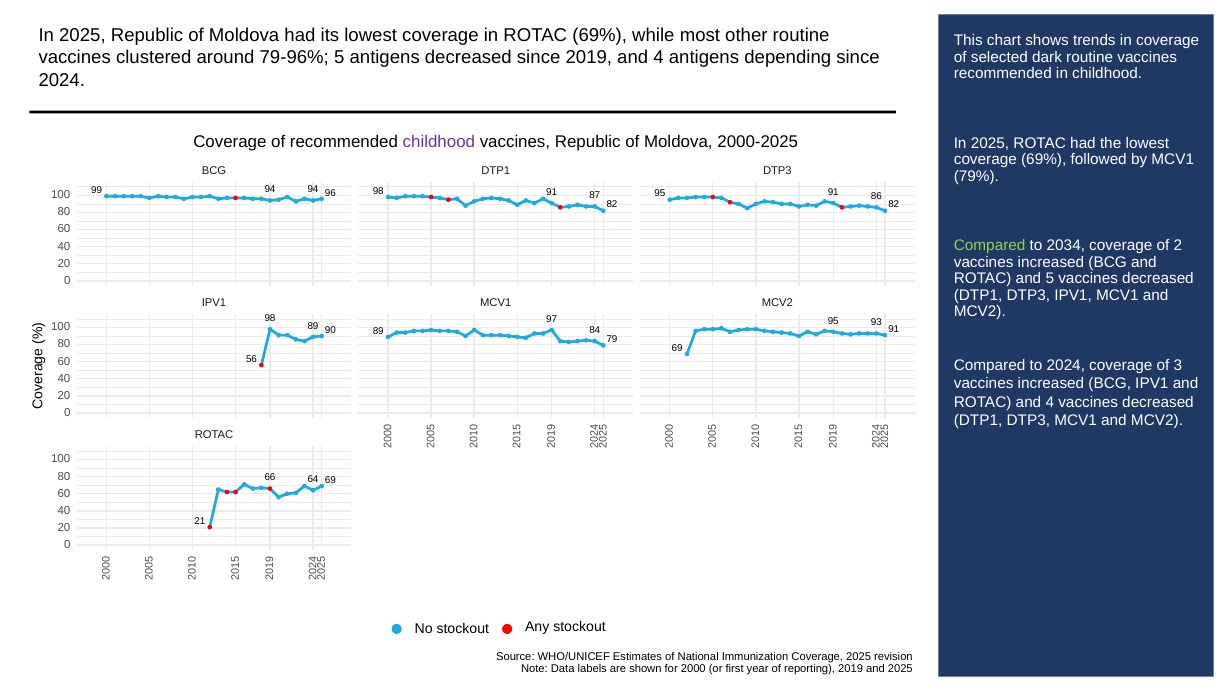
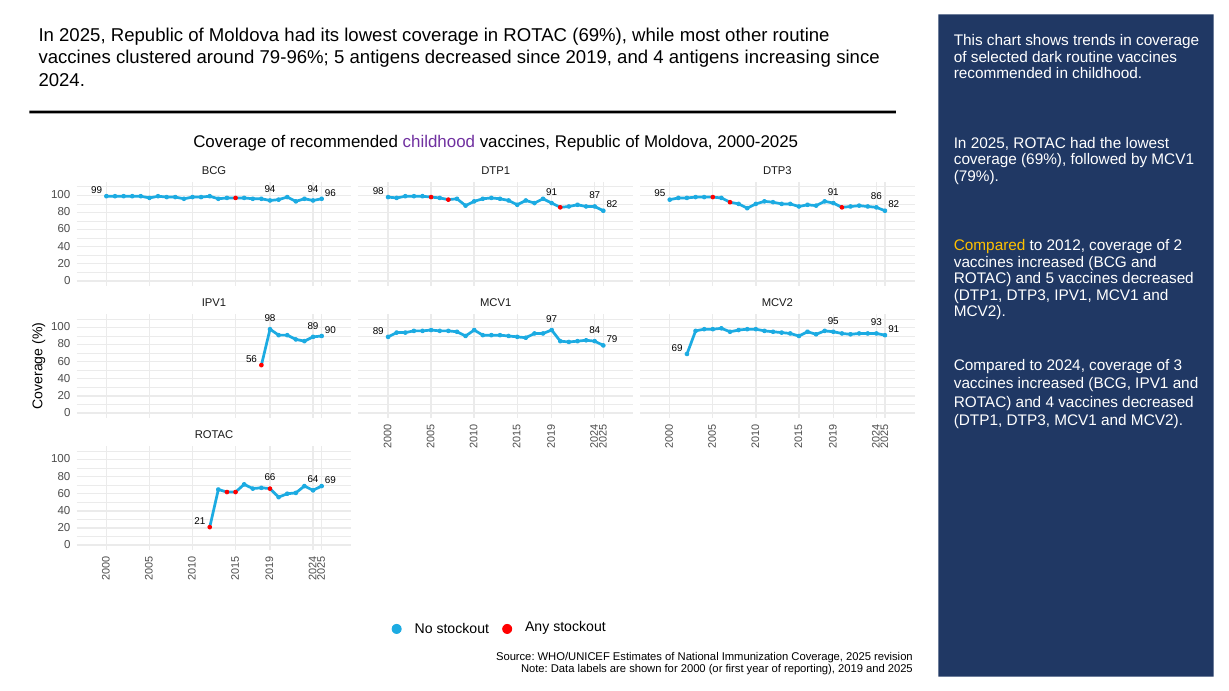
depending: depending -> increasing
Compared at (990, 246) colour: light green -> yellow
2034: 2034 -> 2012
